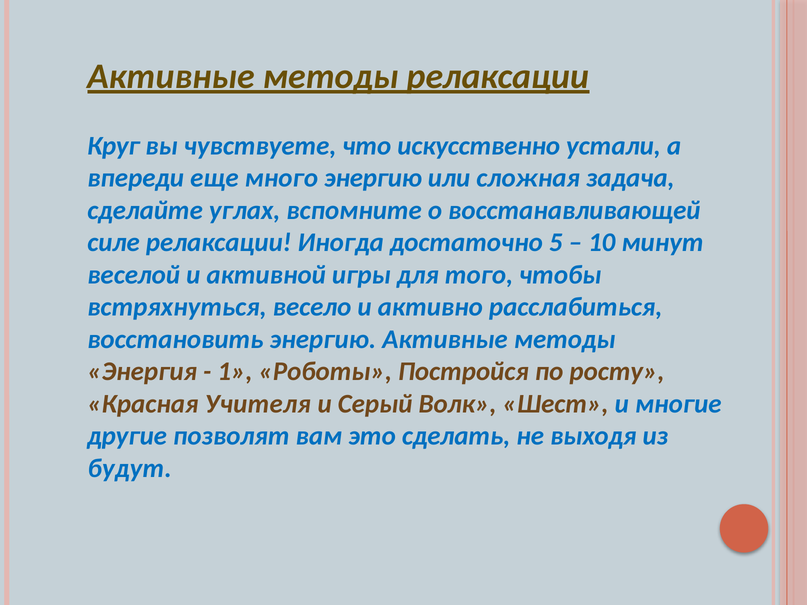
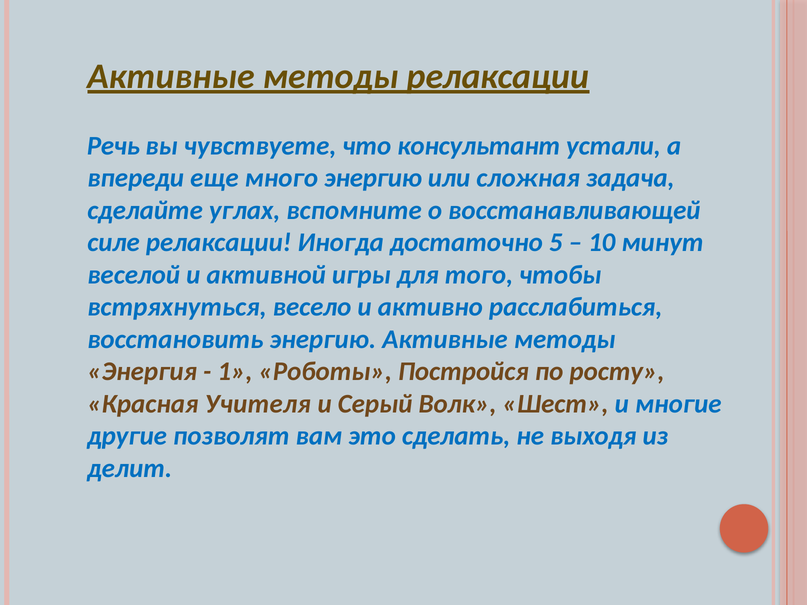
Круг: Круг -> Речь
искусственно: искусственно -> консультант
будут: будут -> делит
